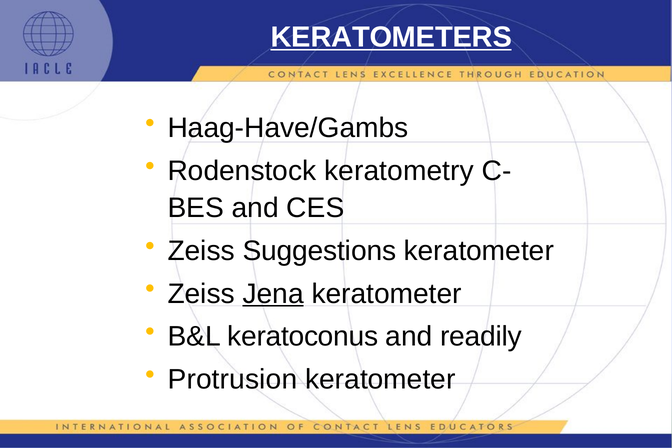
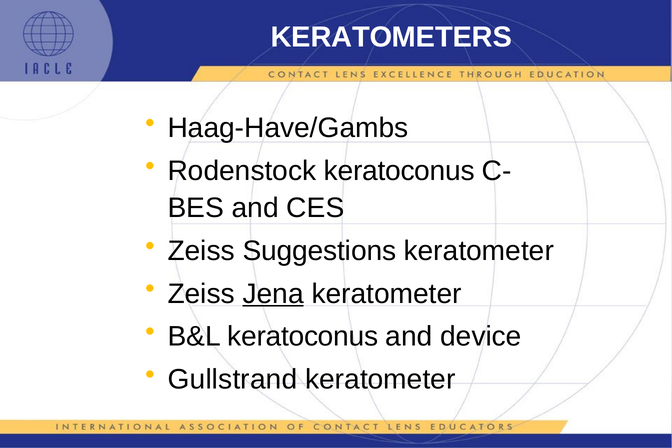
KERATOMETERS underline: present -> none
Rodenstock keratometry: keratometry -> keratoconus
readily: readily -> device
Protrusion: Protrusion -> Gullstrand
